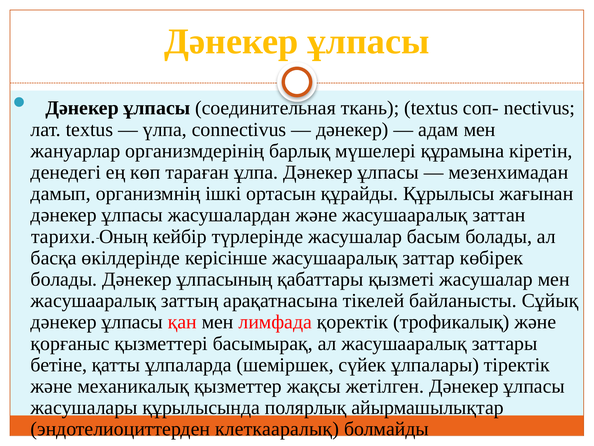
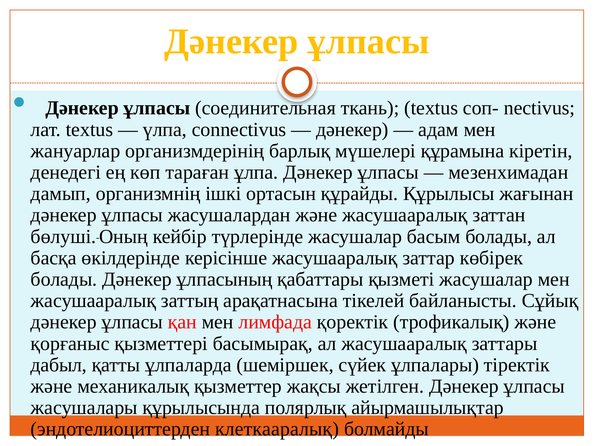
тарихи: тарихи -> бөлуші
бетіне: бетіне -> дабыл
